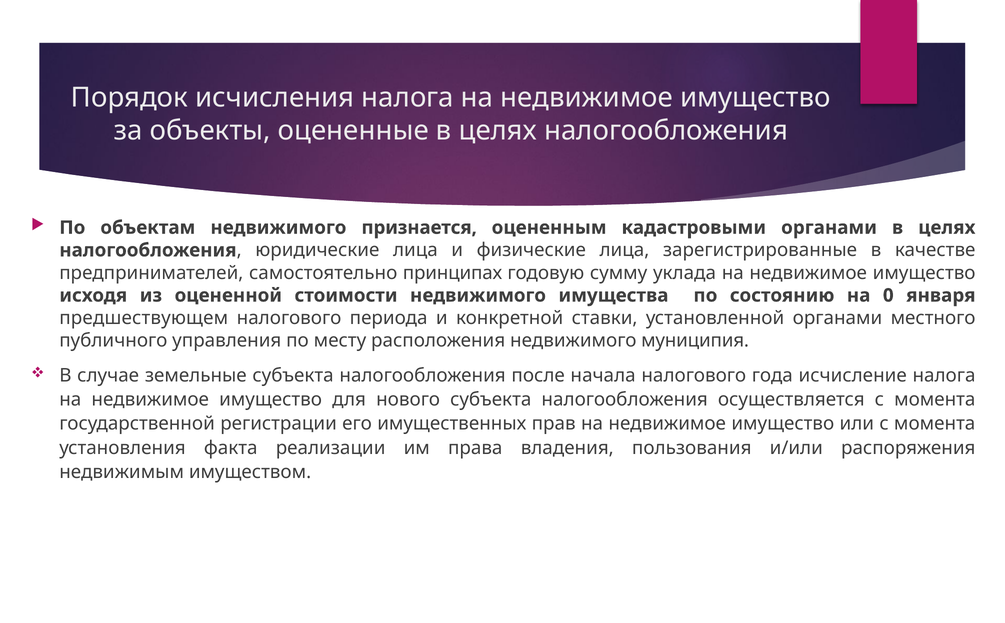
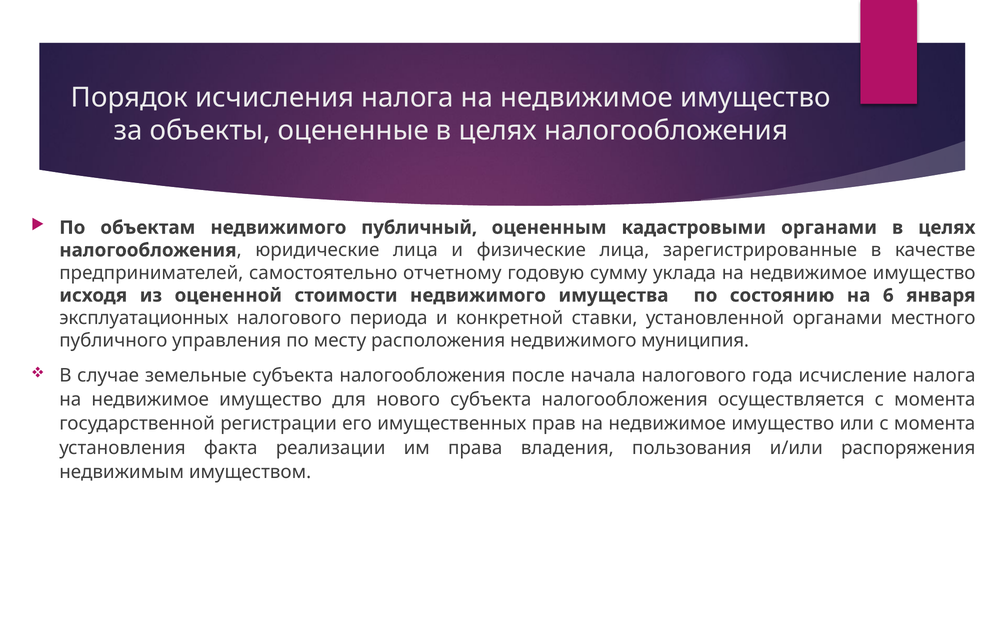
признается: признается -> публичный
принципах: принципах -> отчетному
0: 0 -> 6
предшествующем: предшествующем -> эксплуатационных
